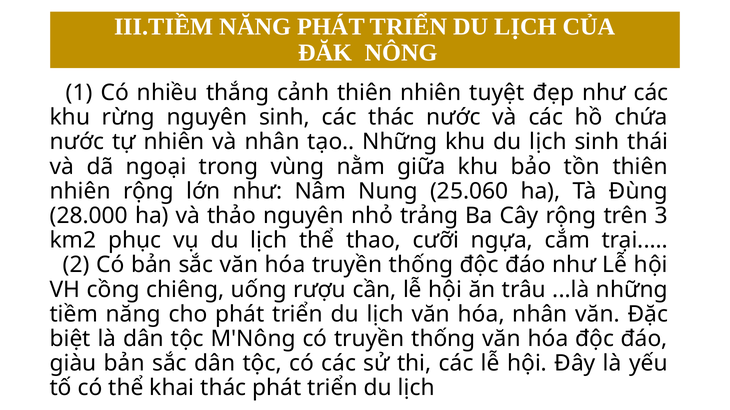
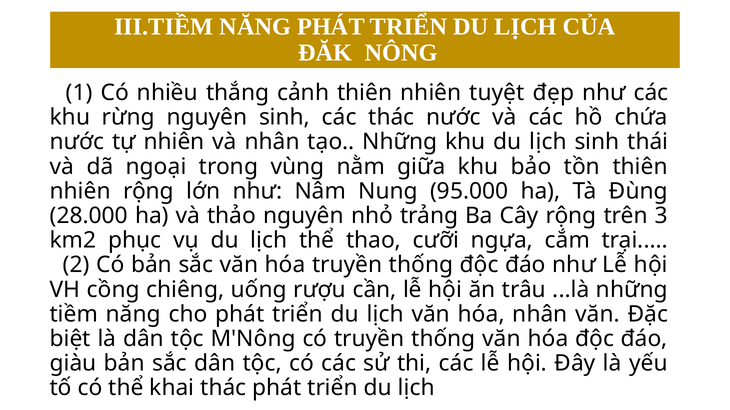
25.060: 25.060 -> 95.000
